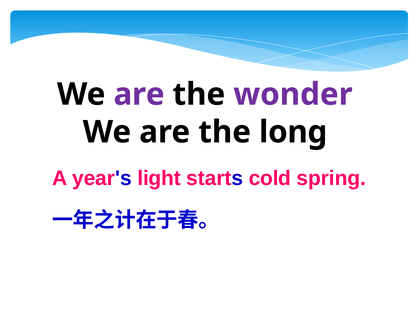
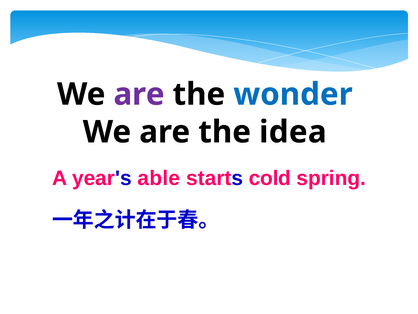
wonder colour: purple -> blue
long: long -> idea
light: light -> able
